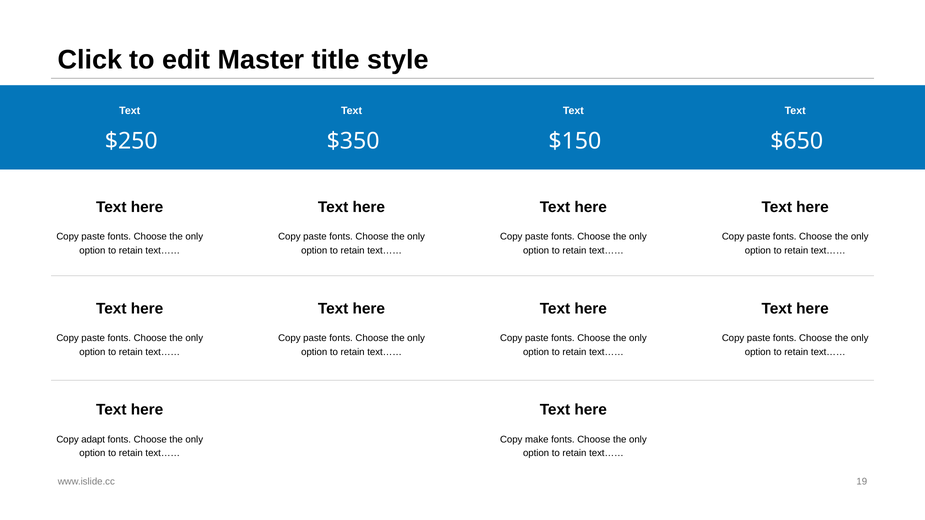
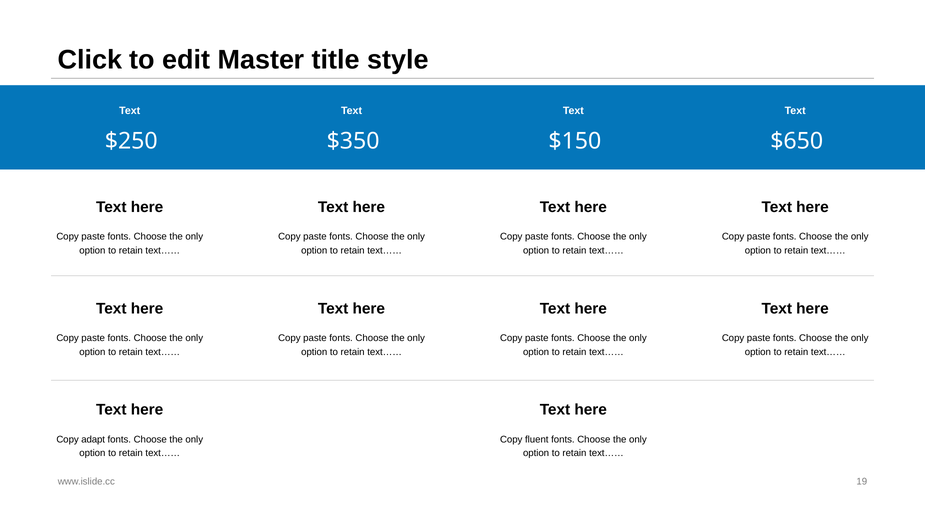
make: make -> fluent
